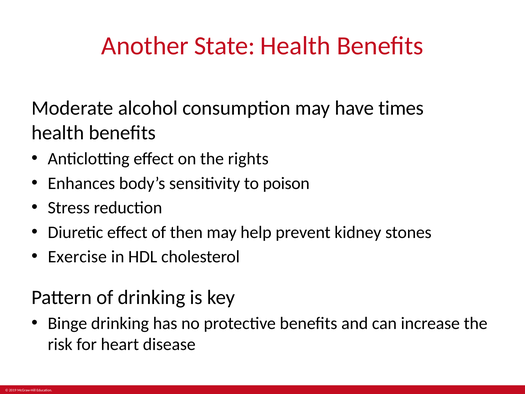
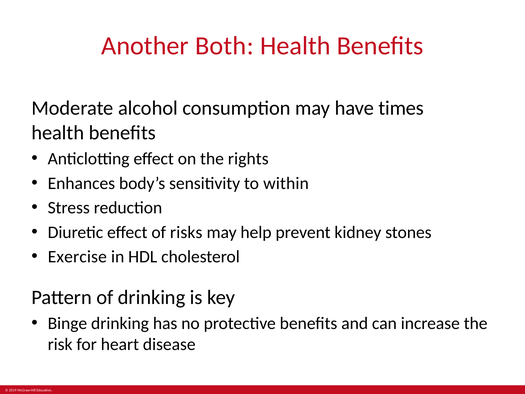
State: State -> Both
poison: poison -> within
then: then -> risks
